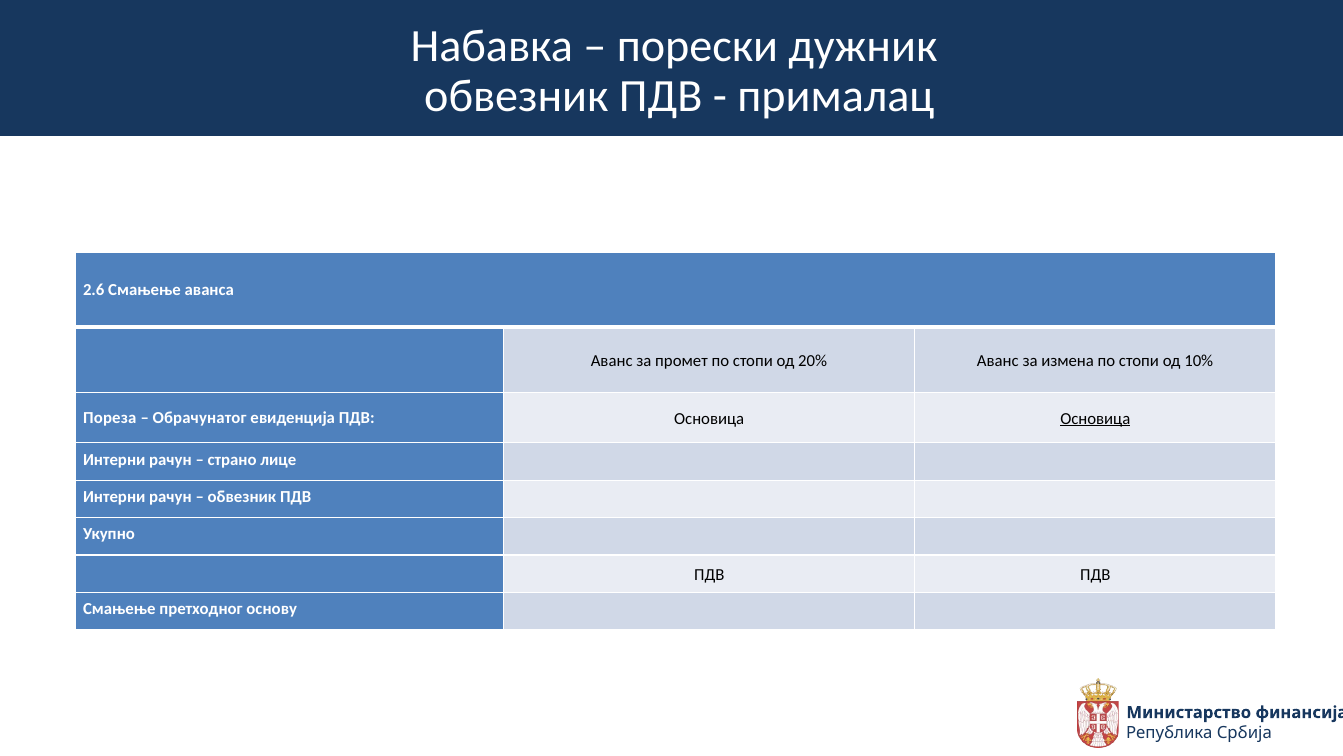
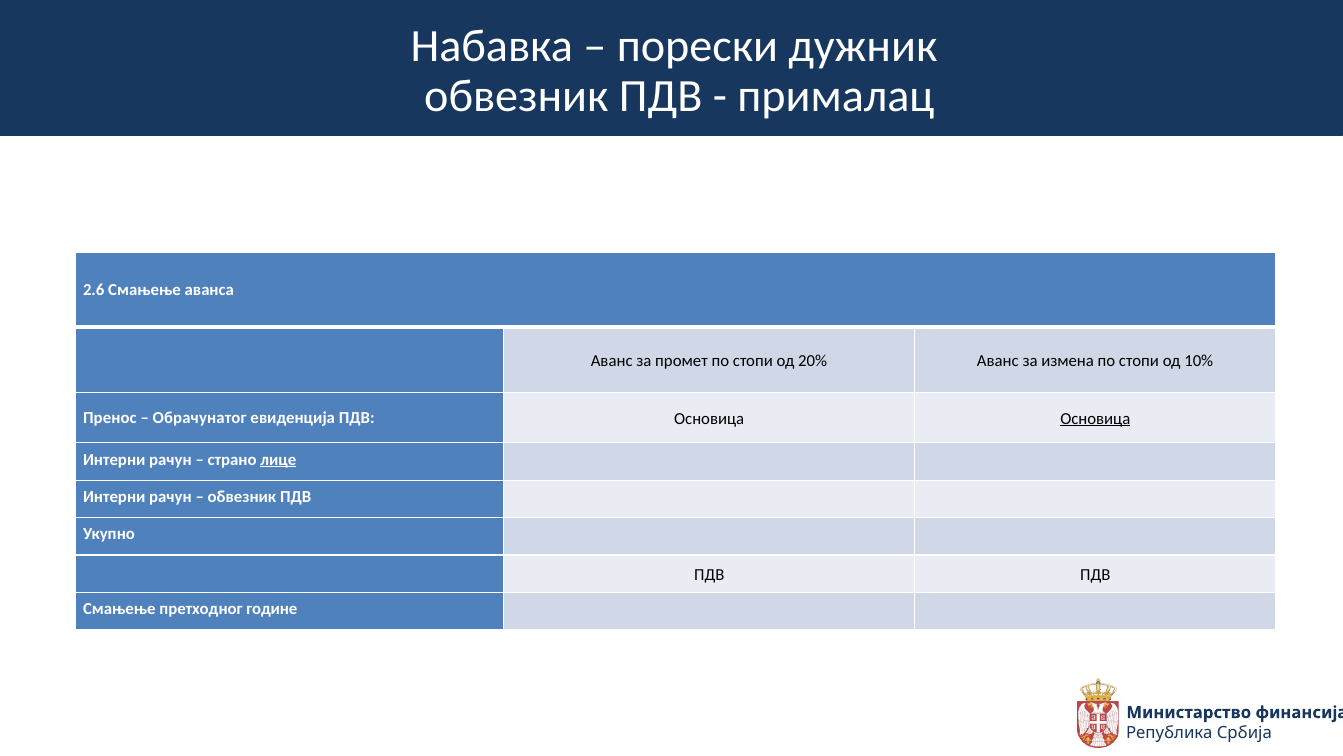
Пореза: Пореза -> Пренос
лице underline: none -> present
основу: основу -> године
